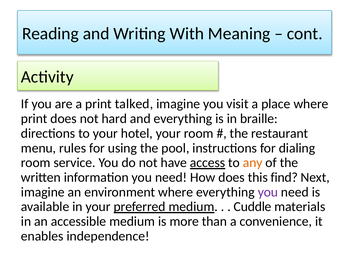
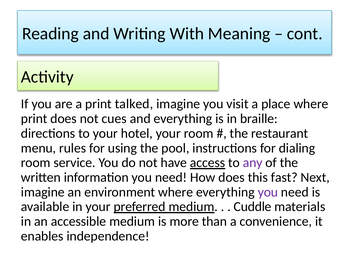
hard: hard -> cues
any colour: orange -> purple
find: find -> fast
